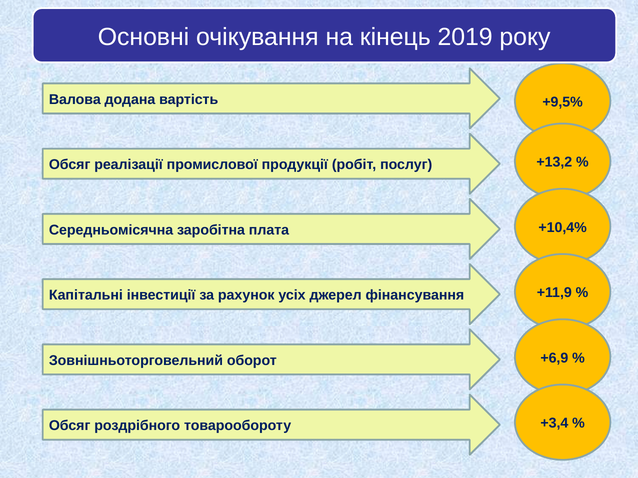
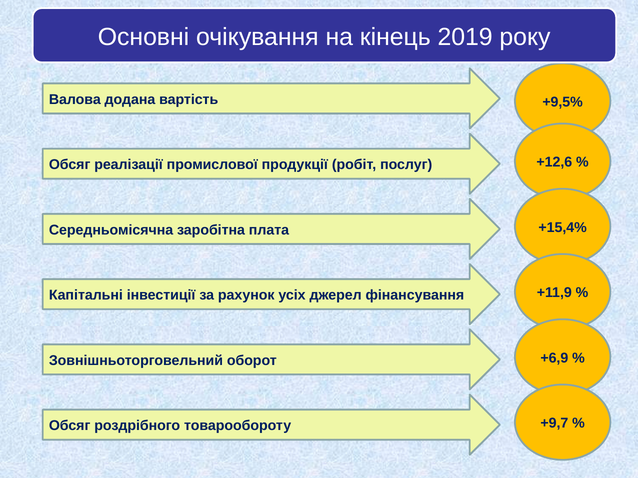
+13,2: +13,2 -> +12,6
+10,4%: +10,4% -> +15,4%
+3,4: +3,4 -> +9,7
